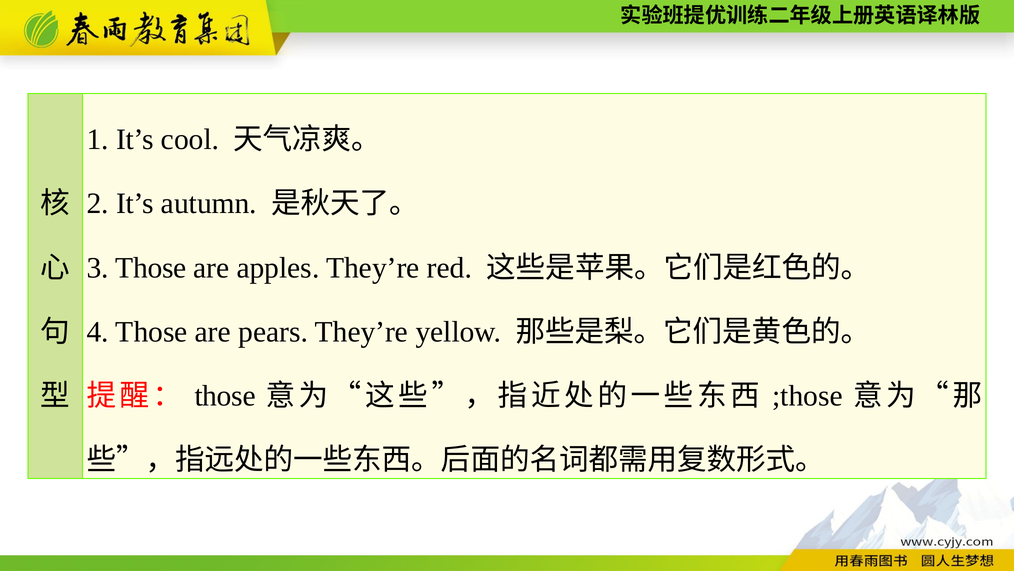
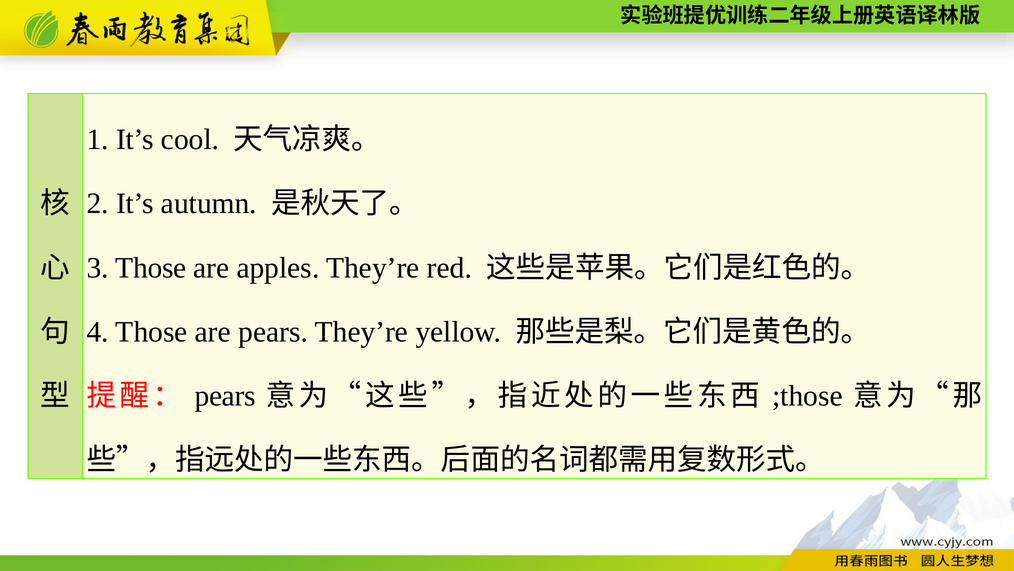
those at (225, 396): those -> pears
